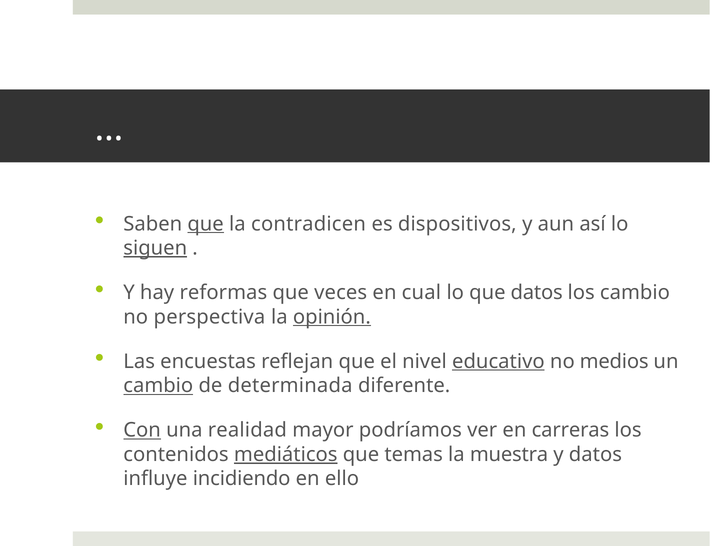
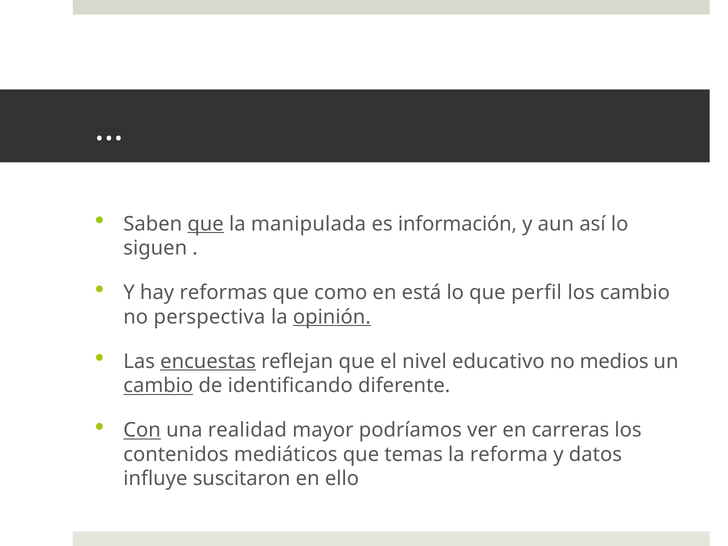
contradicen: contradicen -> manipulada
dispositivos: dispositivos -> información
siguen underline: present -> none
veces: veces -> como
cual: cual -> está
que datos: datos -> perfil
encuestas underline: none -> present
educativo underline: present -> none
determinada: determinada -> identificando
mediáticos underline: present -> none
muestra: muestra -> reforma
incidiendo: incidiendo -> suscitaron
